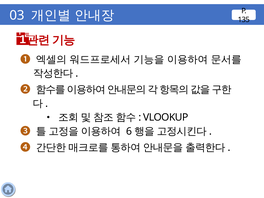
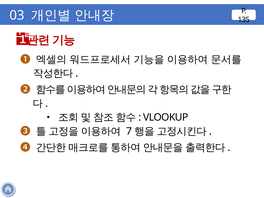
6: 6 -> 7
